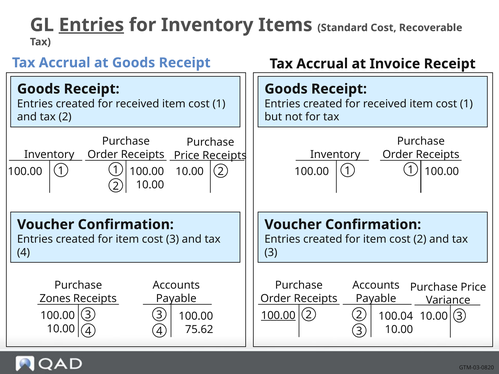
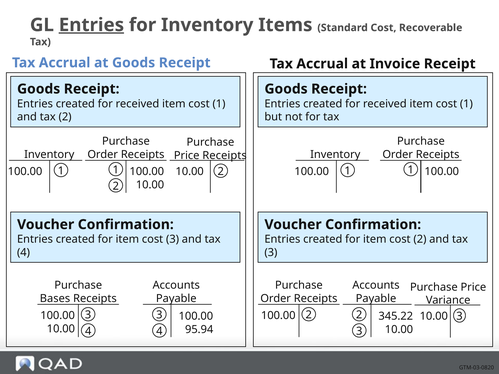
Zones: Zones -> Bases
100.00 at (278, 316) underline: present -> none
100.04: 100.04 -> 345.22
75.62: 75.62 -> 95.94
